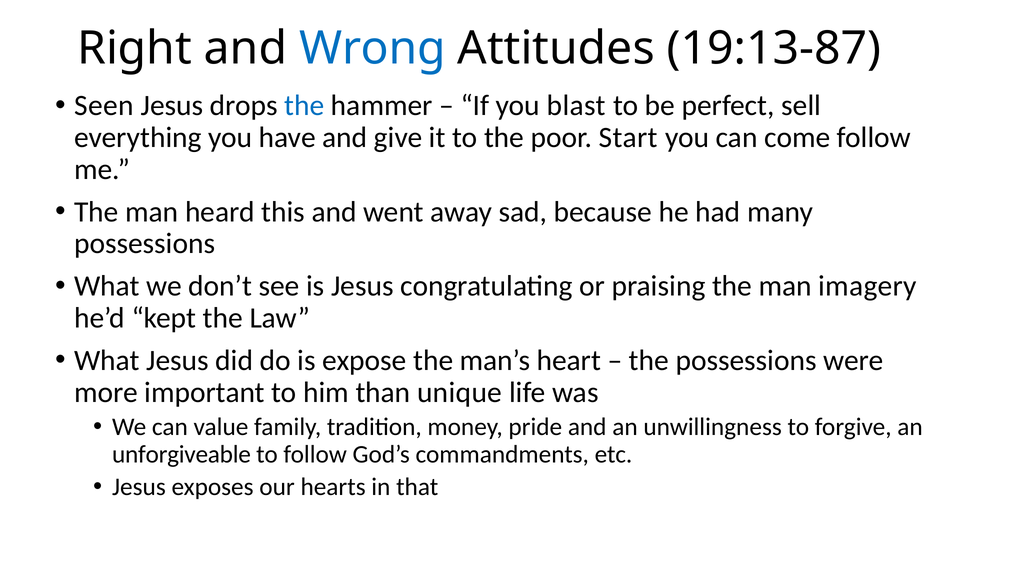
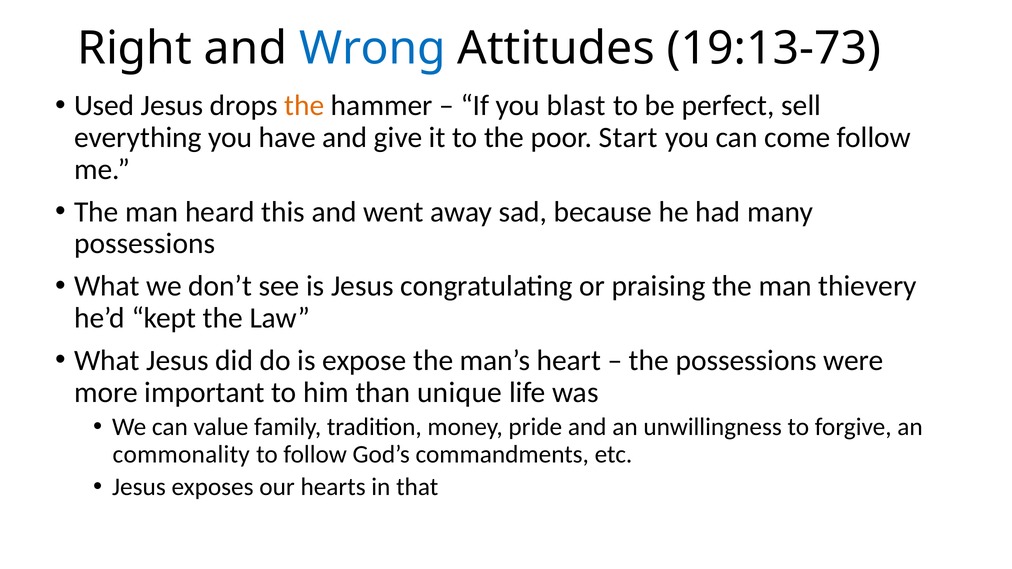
19:13-87: 19:13-87 -> 19:13-73
Seen: Seen -> Used
the at (304, 106) colour: blue -> orange
imagery: imagery -> thievery
unforgiveable: unforgiveable -> commonality
